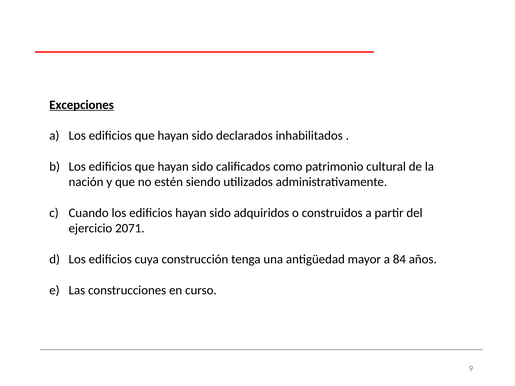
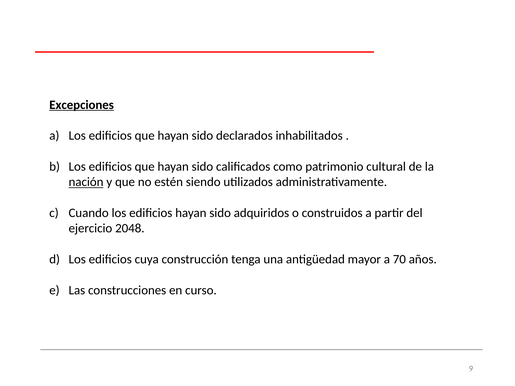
nación underline: none -> present
2071: 2071 -> 2048
84: 84 -> 70
